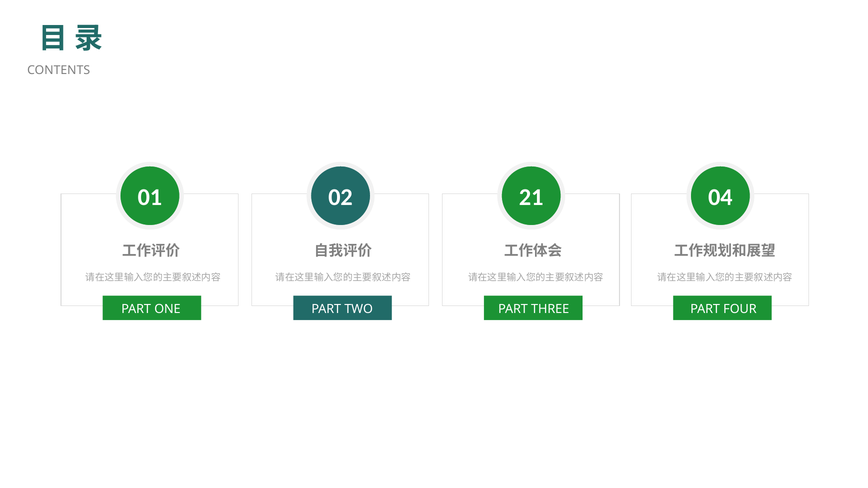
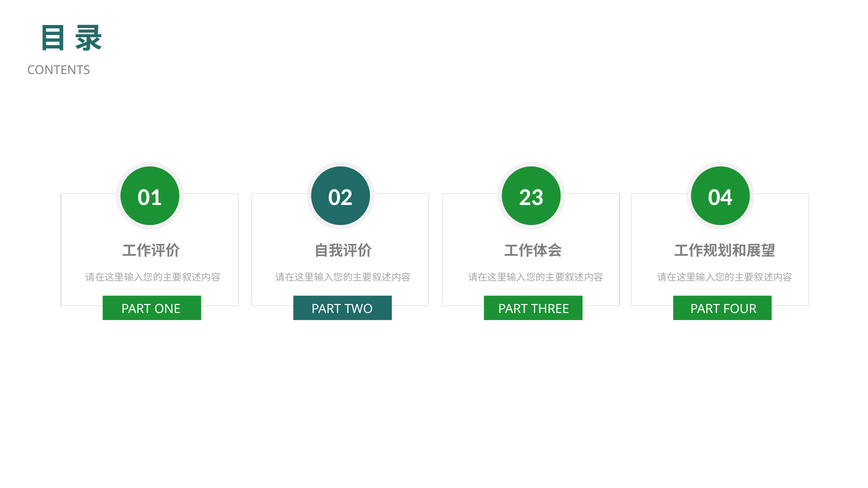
21: 21 -> 23
